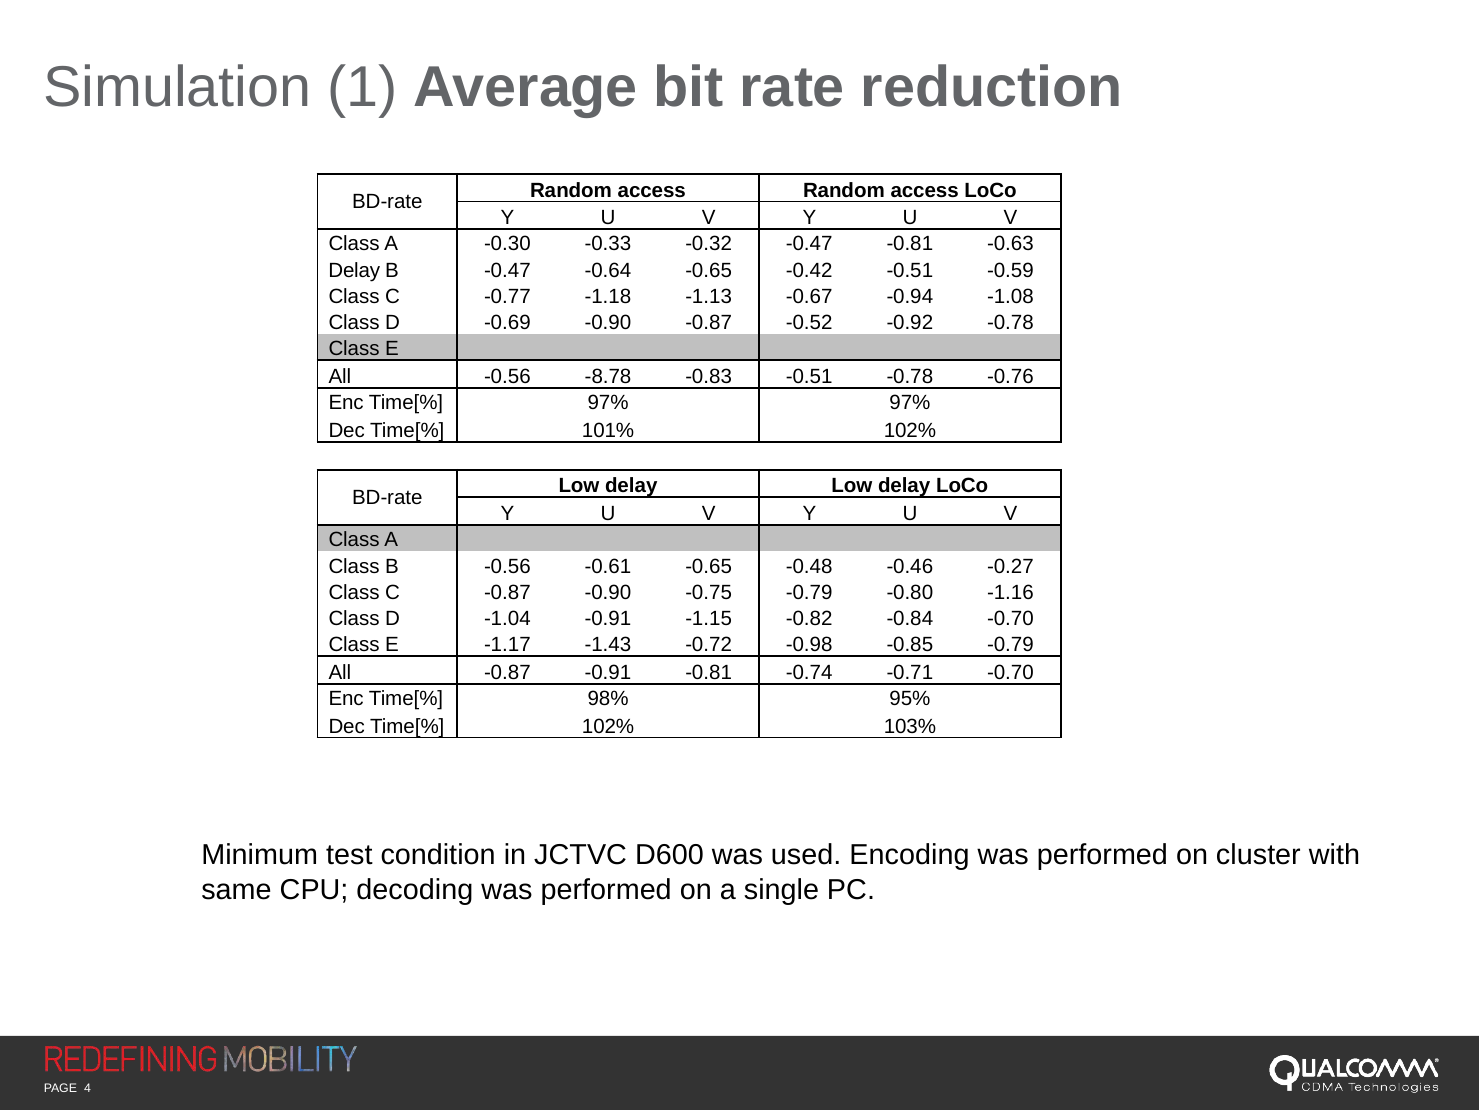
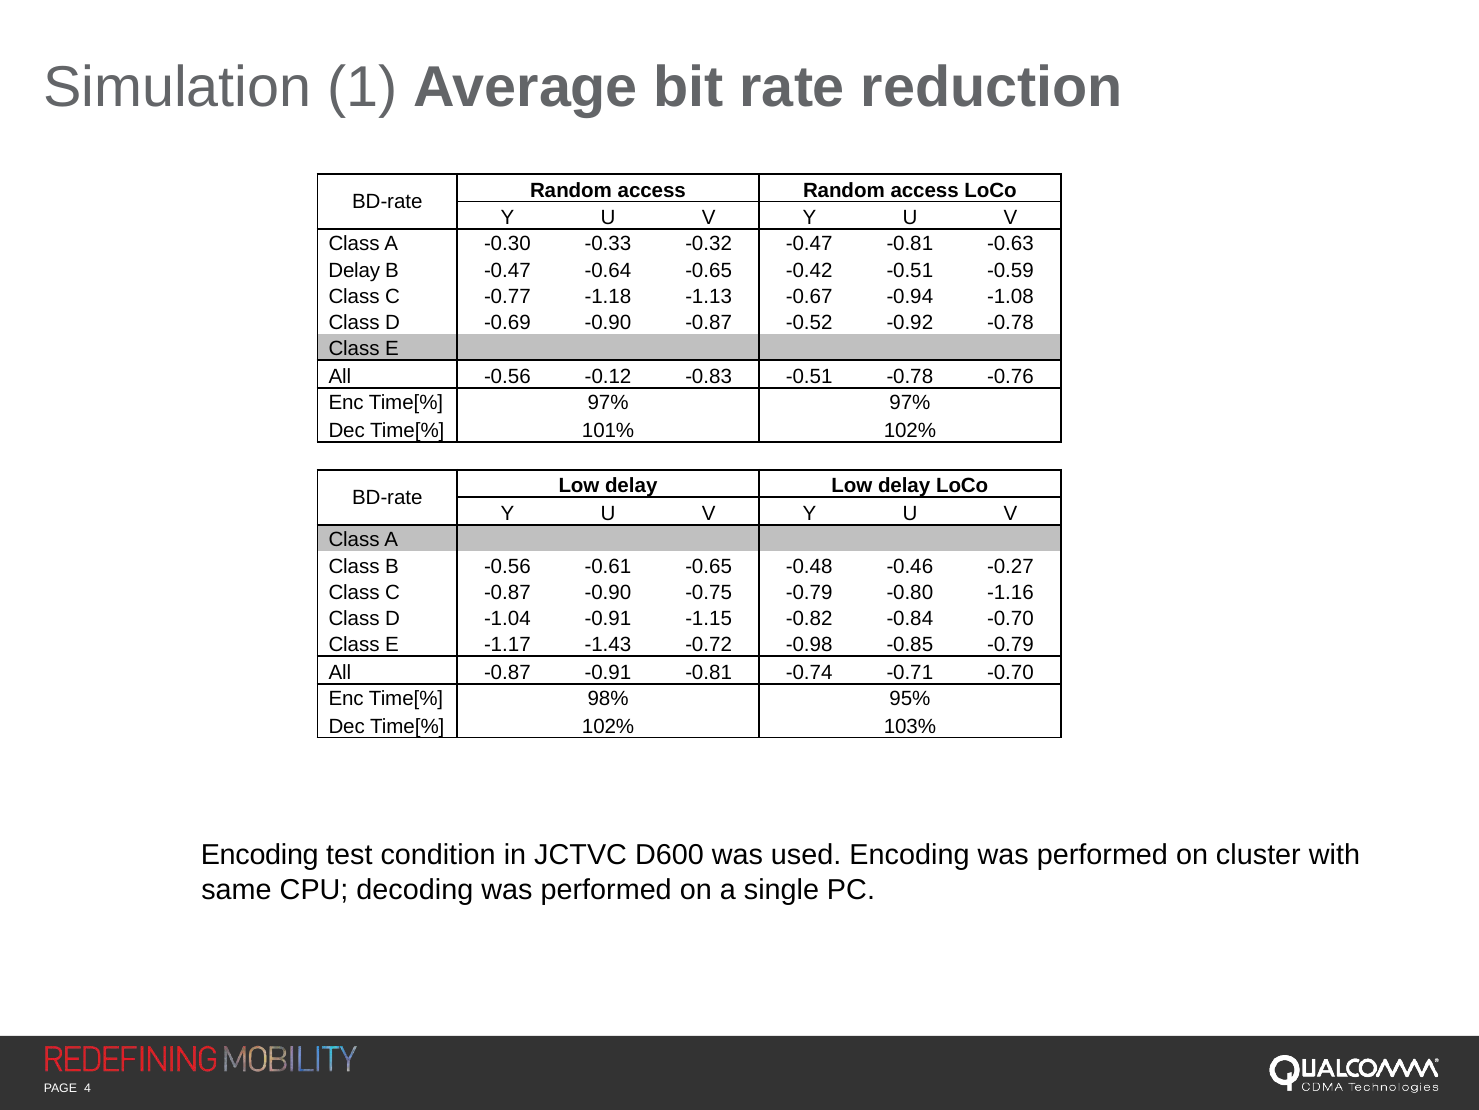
-8.78: -8.78 -> -0.12
Minimum at (260, 855): Minimum -> Encoding
